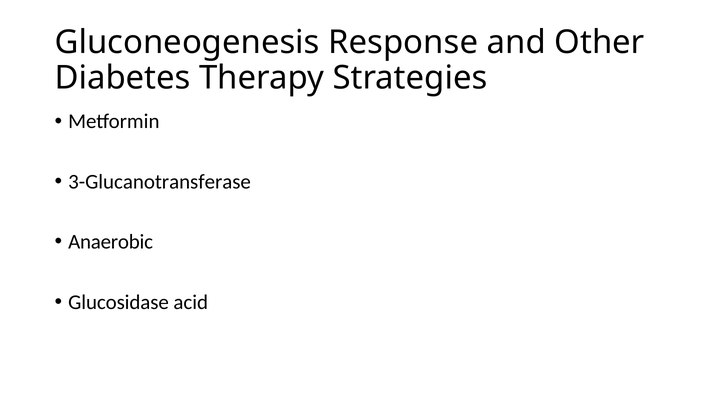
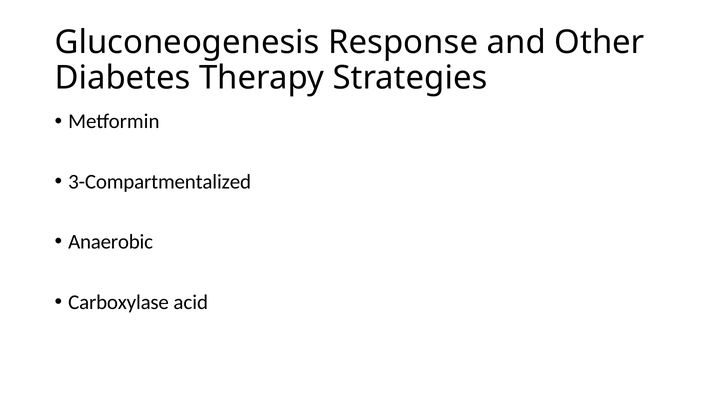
3-Glucanotransferase: 3-Glucanotransferase -> 3-Compartmentalized
Glucosidase: Glucosidase -> Carboxylase
